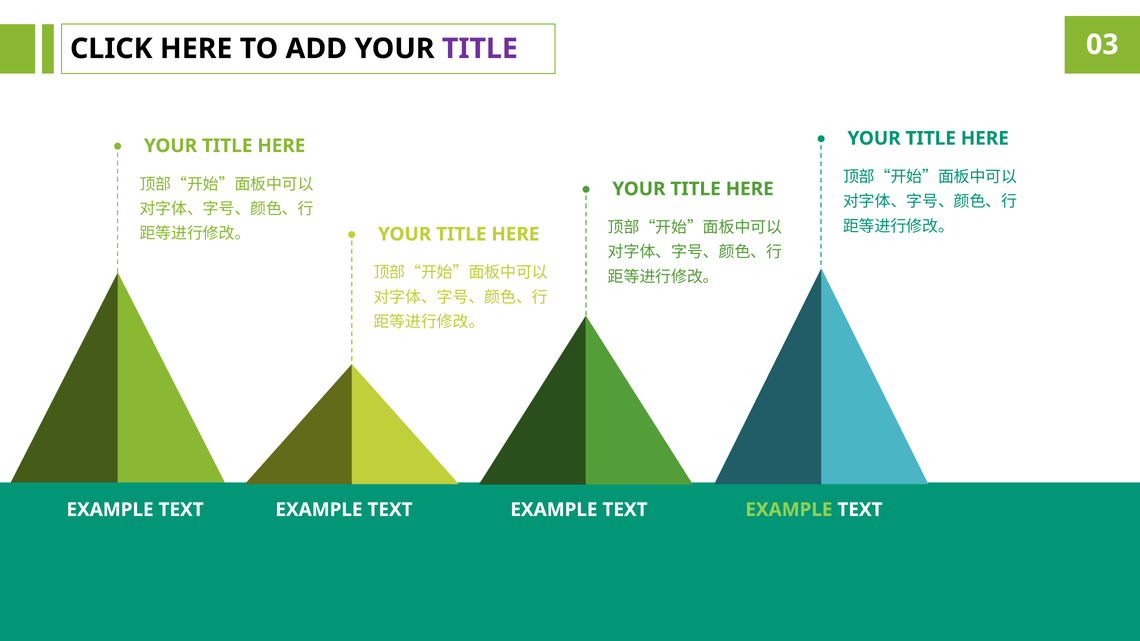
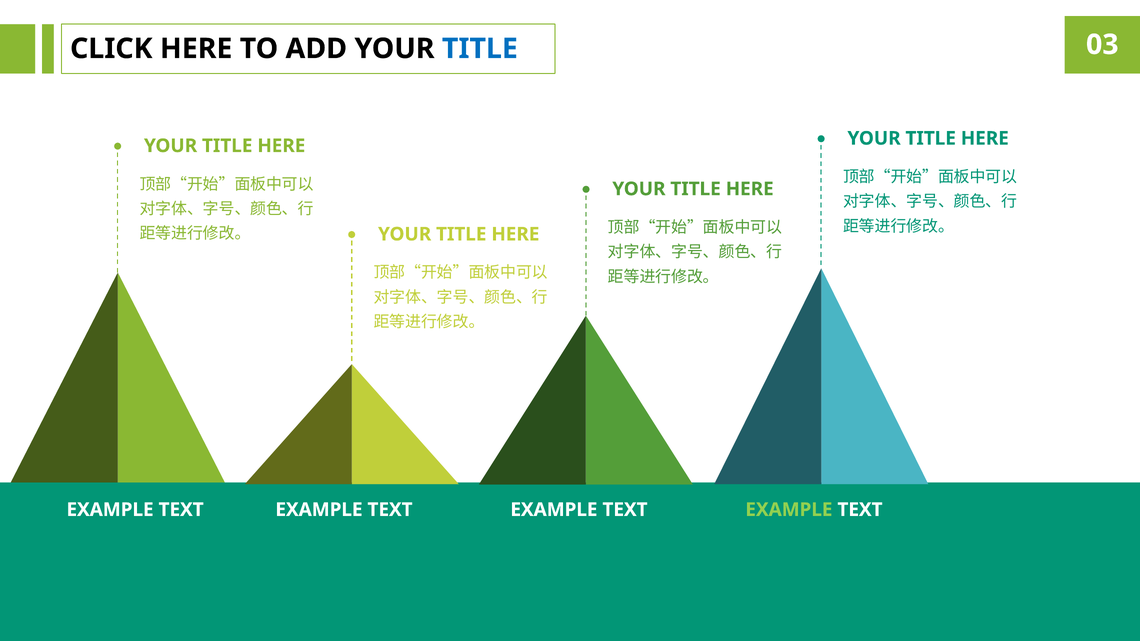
TITLE at (480, 49) colour: purple -> blue
